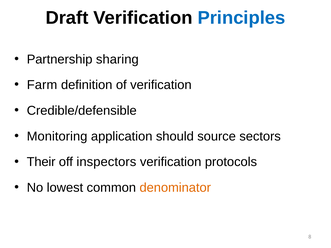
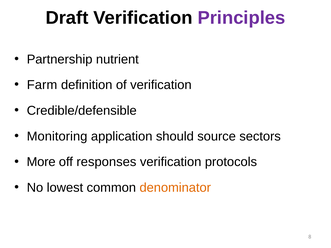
Principles colour: blue -> purple
sharing: sharing -> nutrient
Their: Their -> More
inspectors: inspectors -> responses
